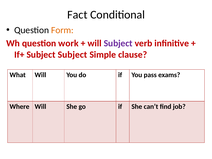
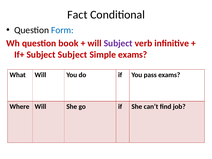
Form colour: orange -> blue
work: work -> book
Simple clause: clause -> exams
